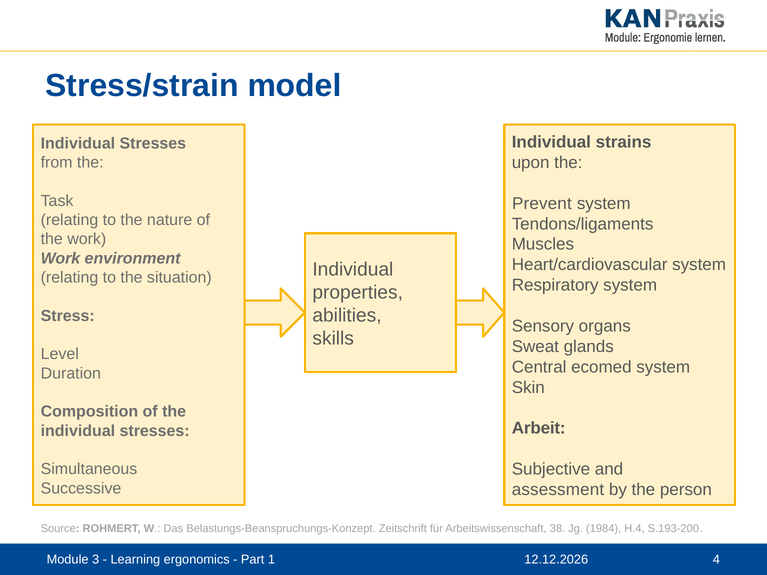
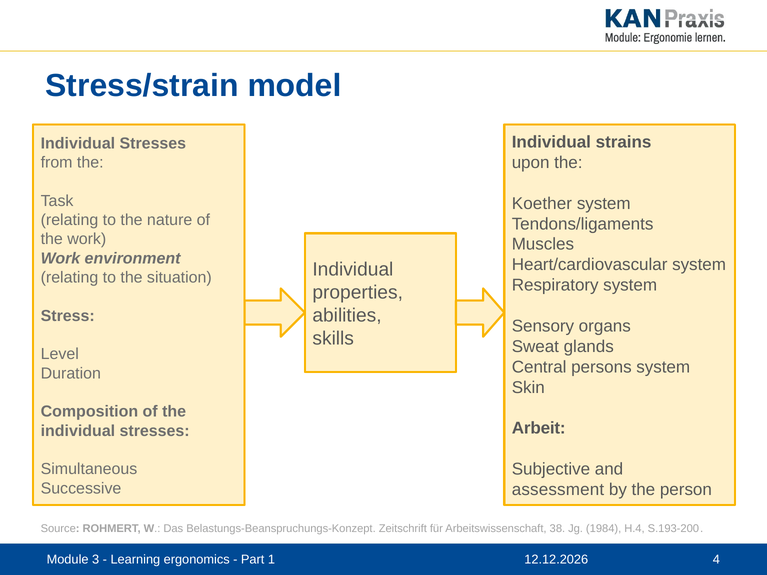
Prevent: Prevent -> Koether
ecomed: ecomed -> persons
